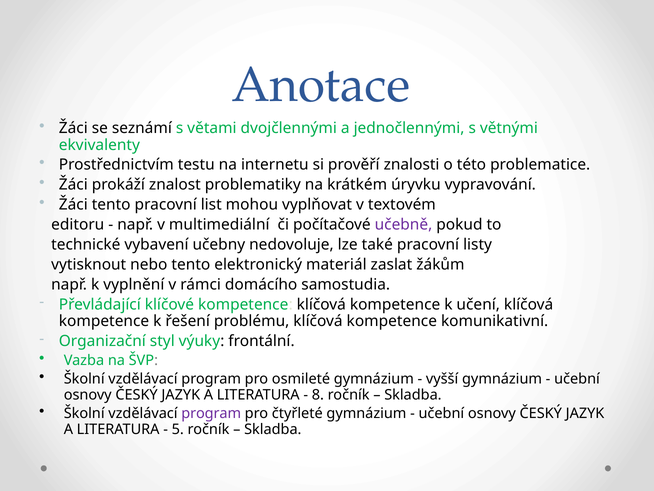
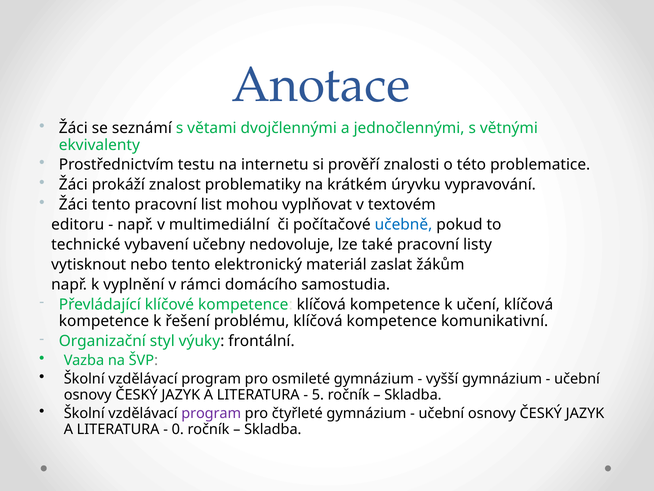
učebně colour: purple -> blue
8: 8 -> 5
5: 5 -> 0
